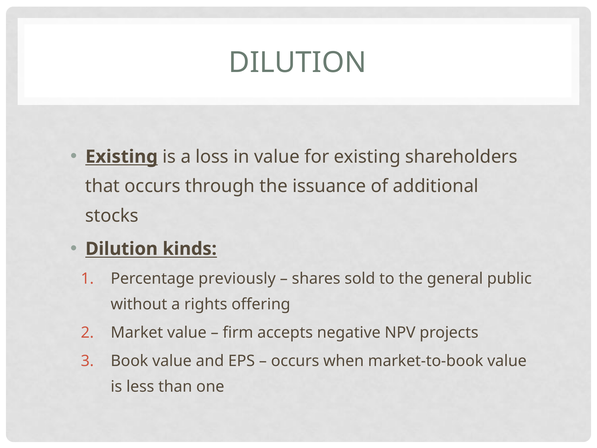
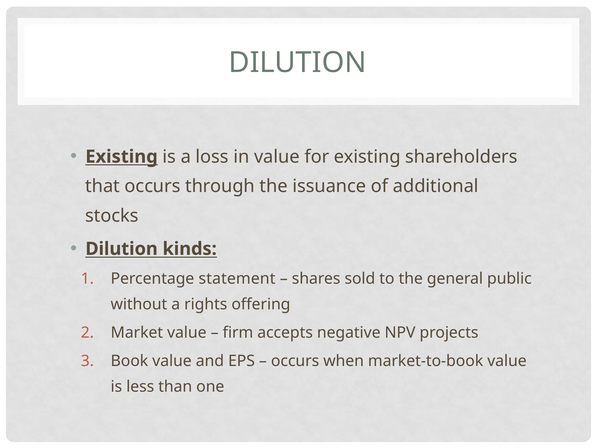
previously: previously -> statement
